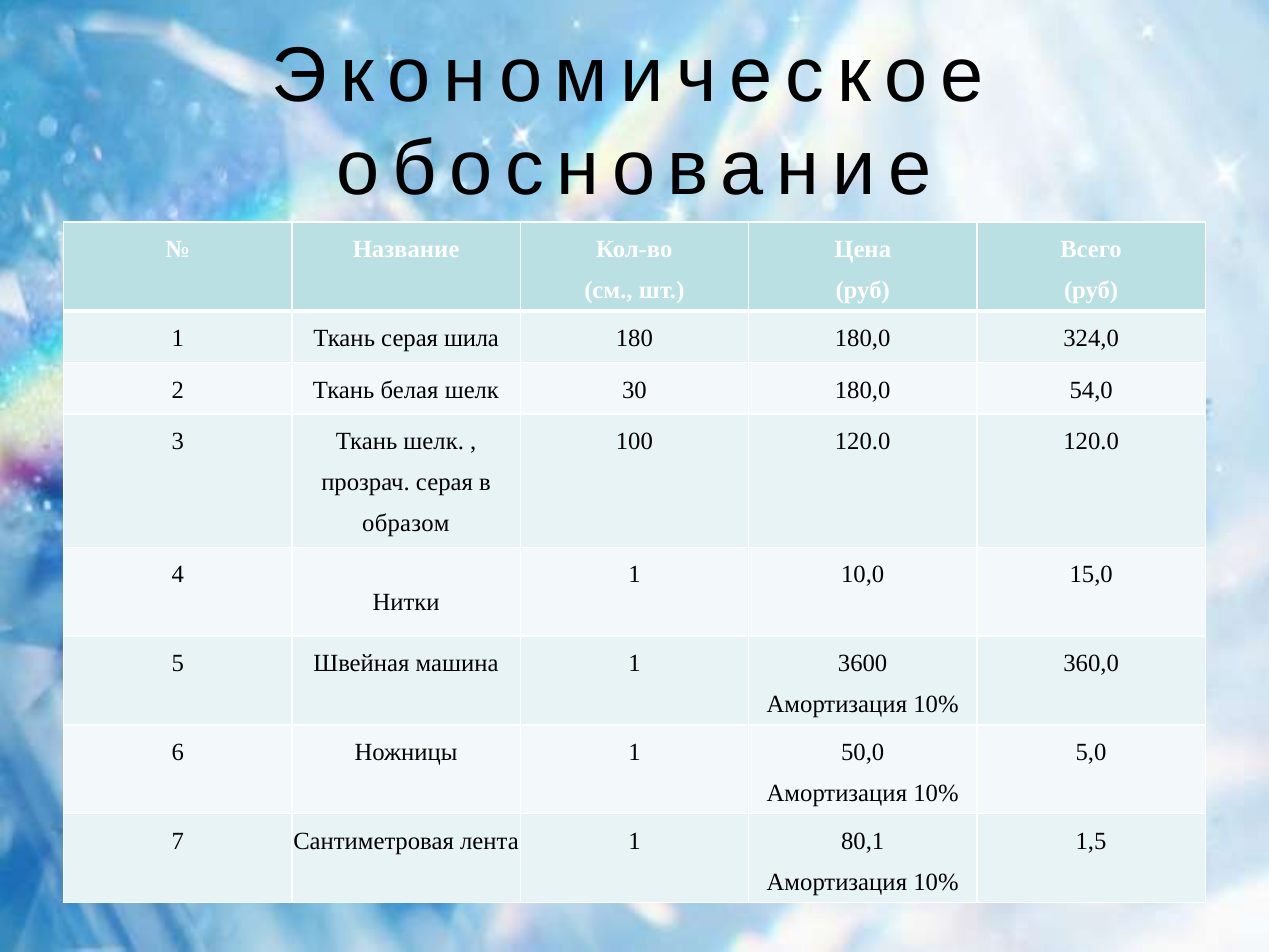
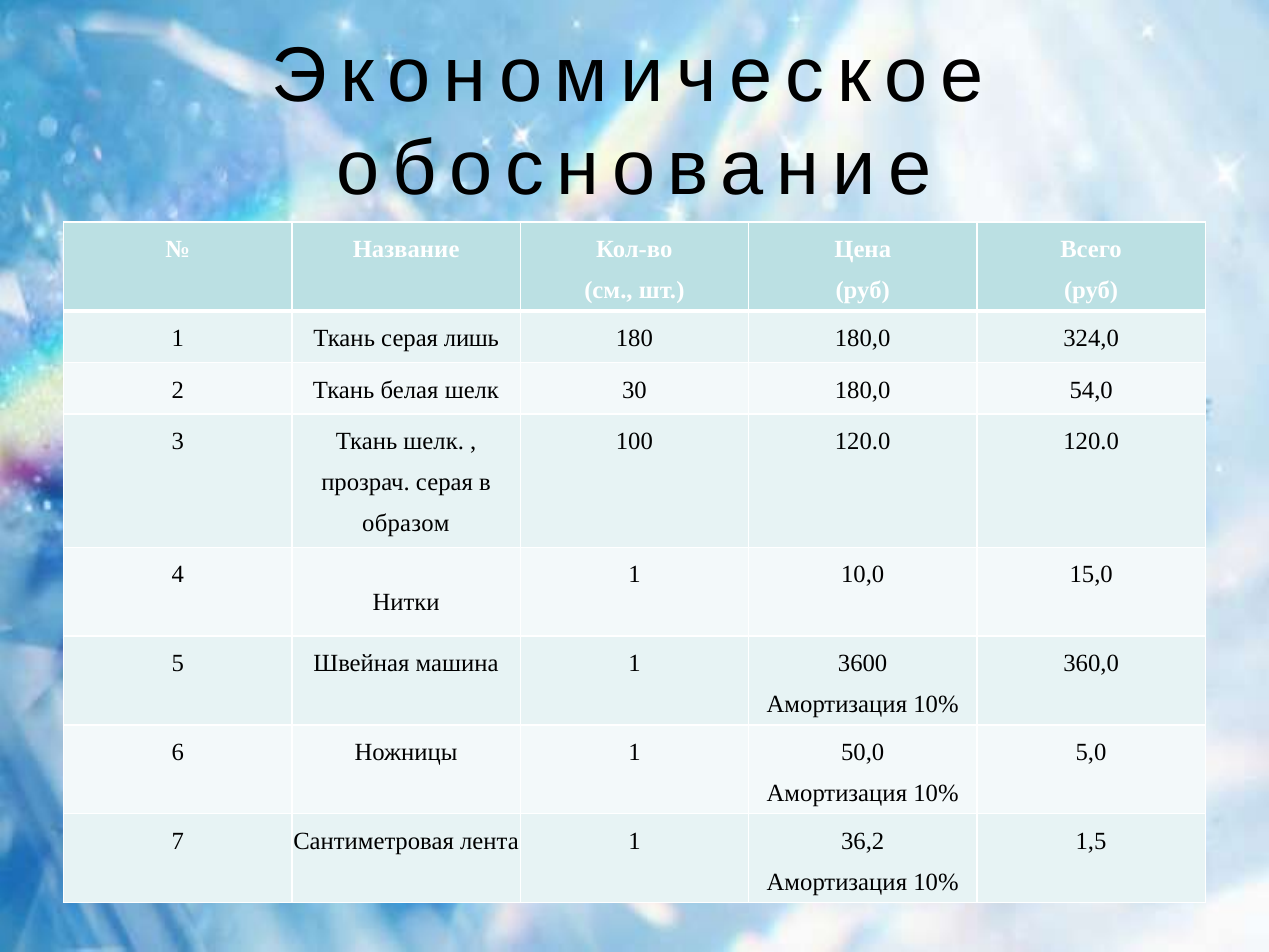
шила: шила -> лишь
80,1: 80,1 -> 36,2
